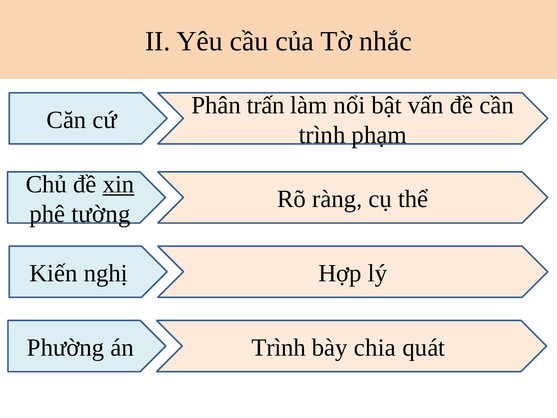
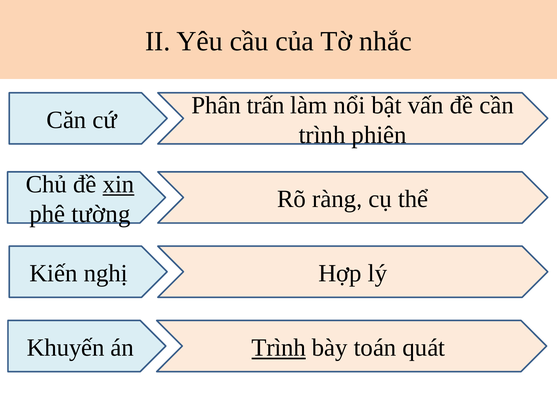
phạm: phạm -> phiên
Phường: Phường -> Khuyến
Trình at (279, 348) underline: none -> present
chia: chia -> toán
